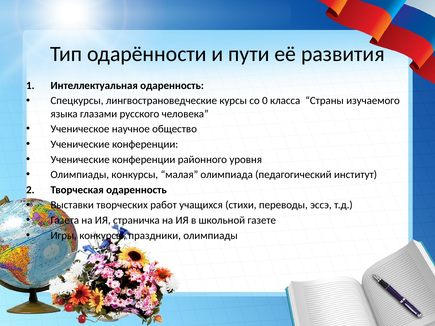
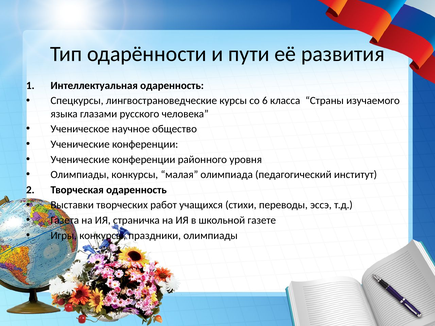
0: 0 -> 6
